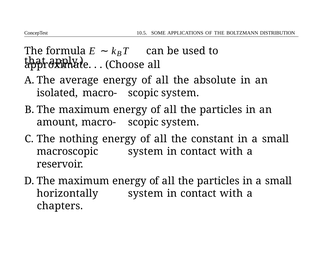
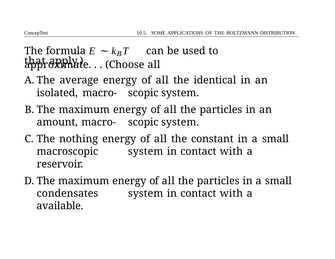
absolute: absolute -> identical
horizontally: horizontally -> condensates
chapters: chapters -> available
